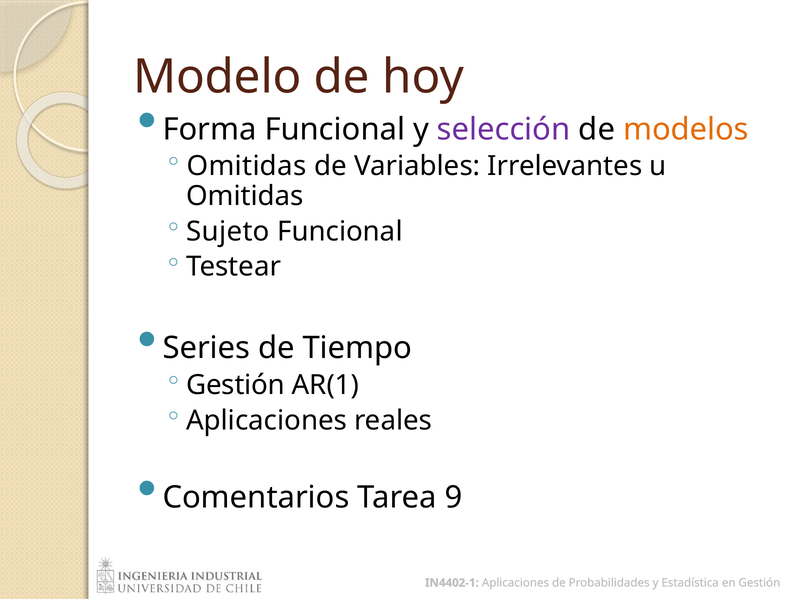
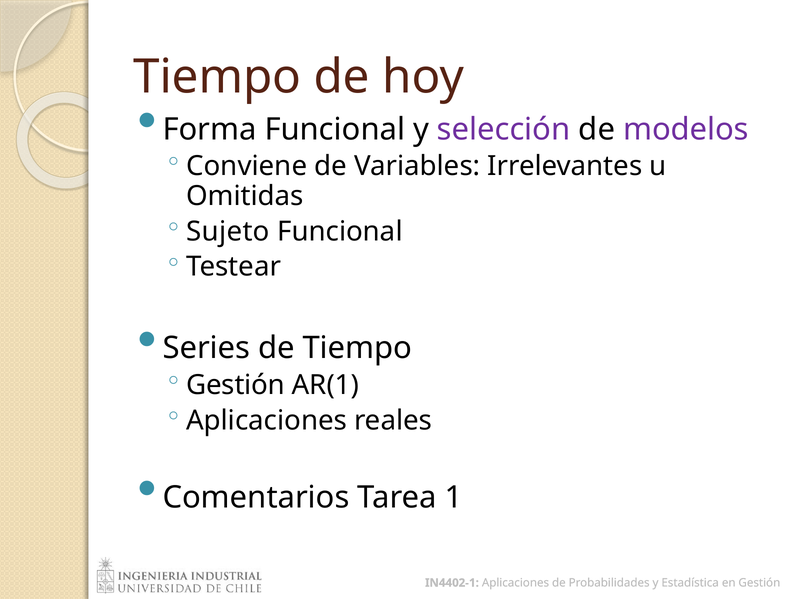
Modelo at (217, 77): Modelo -> Tiempo
modelos colour: orange -> purple
Omitidas at (247, 166): Omitidas -> Conviene
9: 9 -> 1
